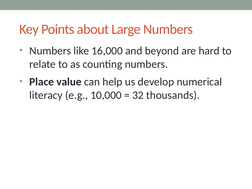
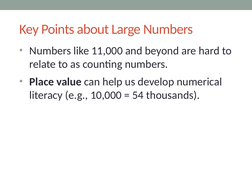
16,000: 16,000 -> 11,000
32: 32 -> 54
